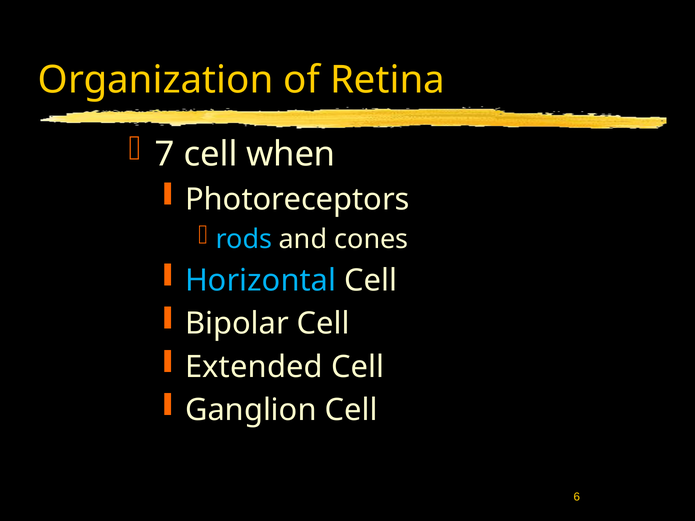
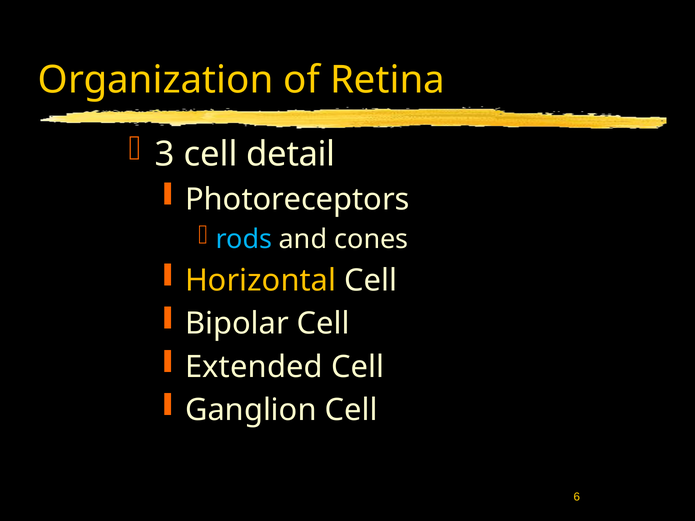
7: 7 -> 3
when: when -> detail
Horizontal colour: light blue -> yellow
